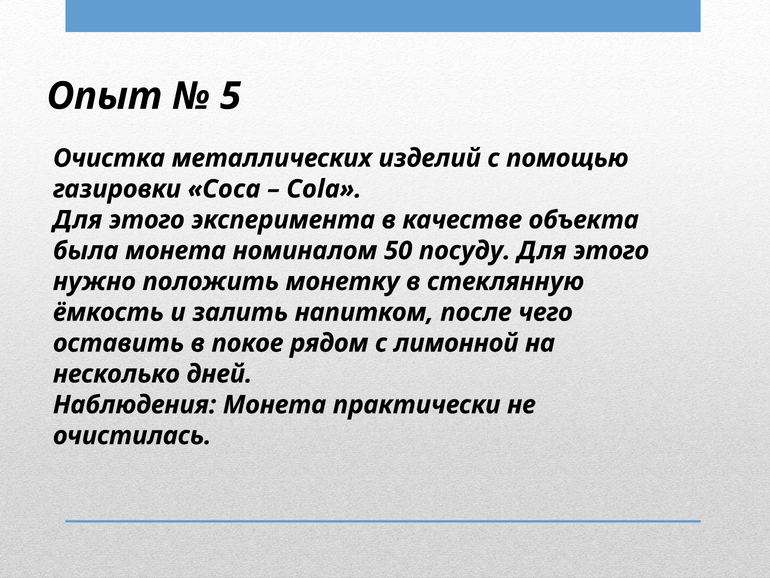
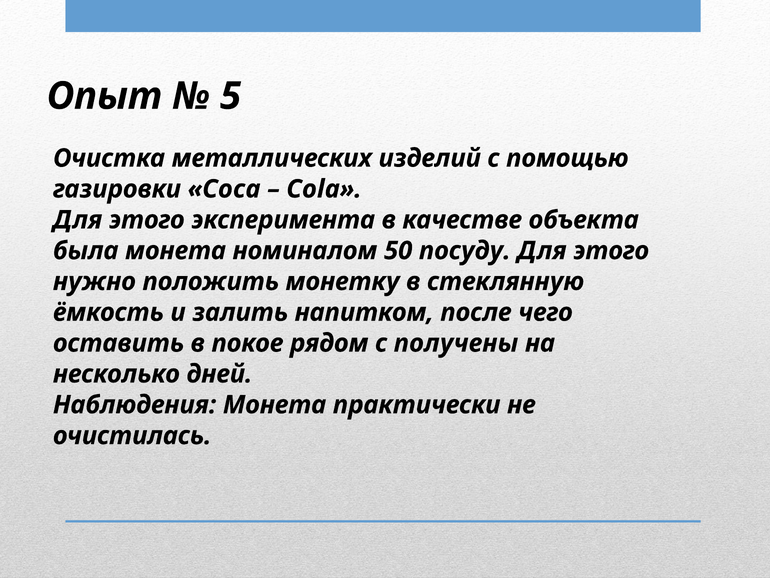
лимонной: лимонной -> получены
